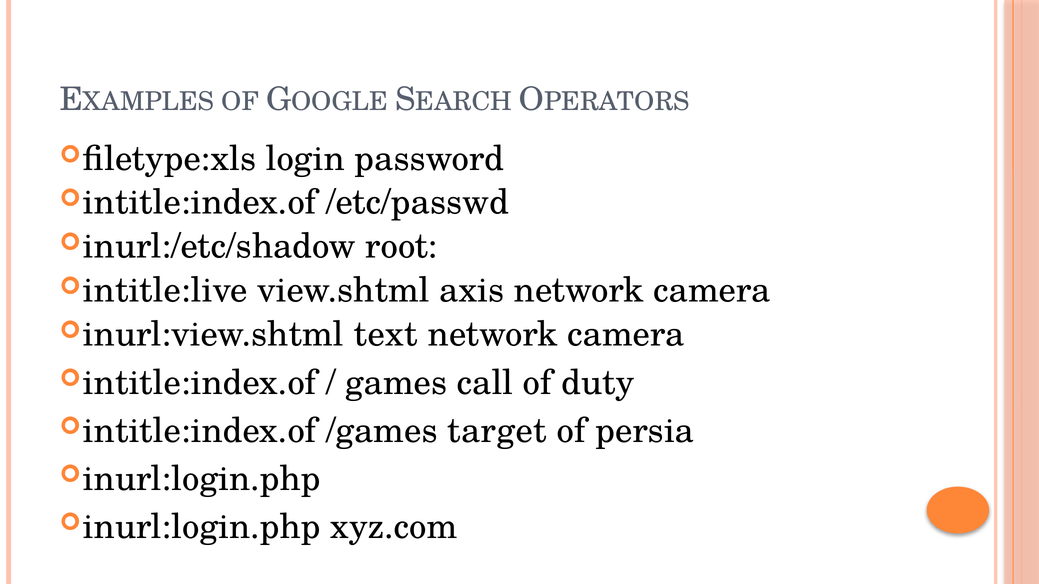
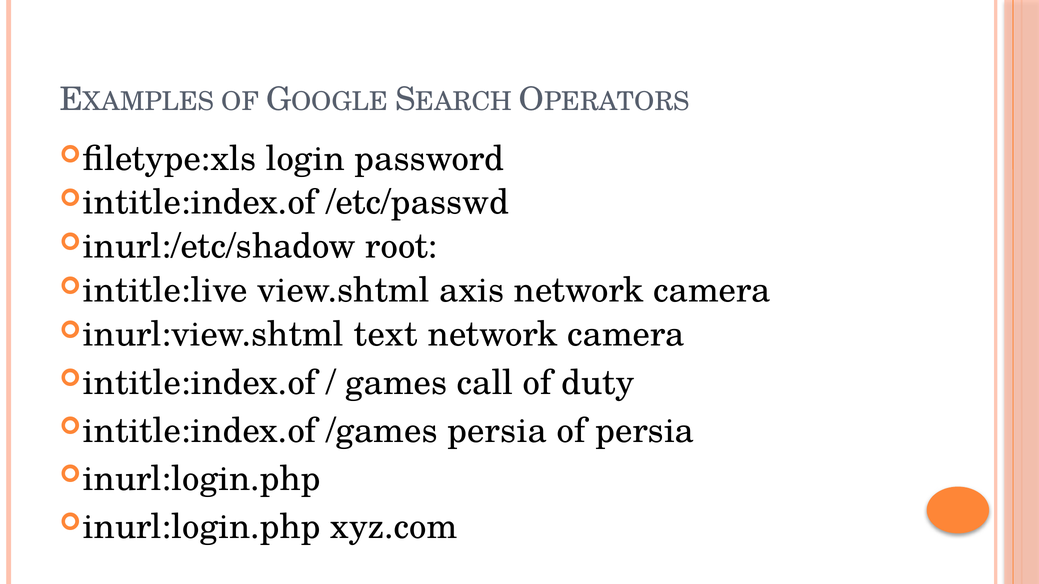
/games target: target -> persia
